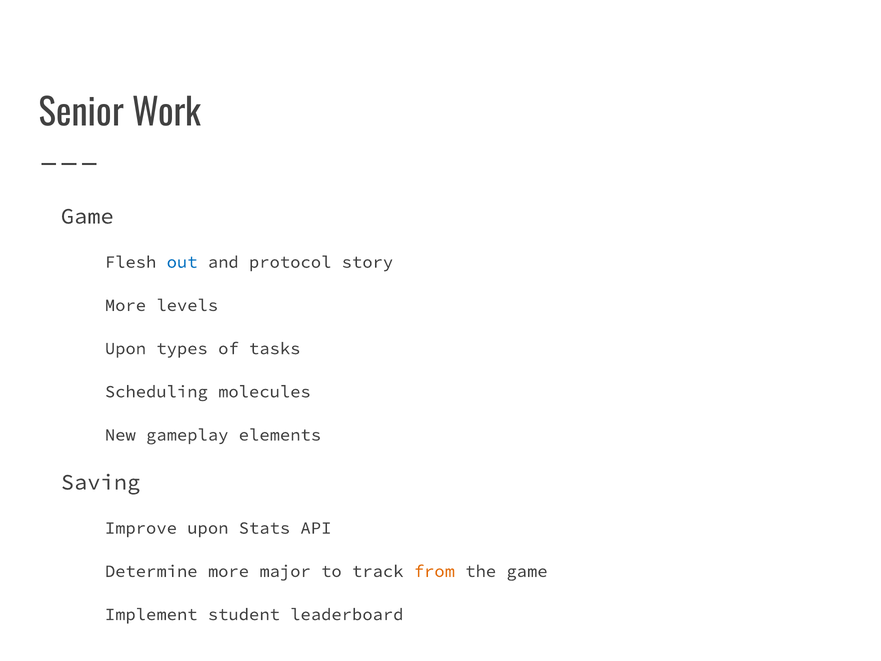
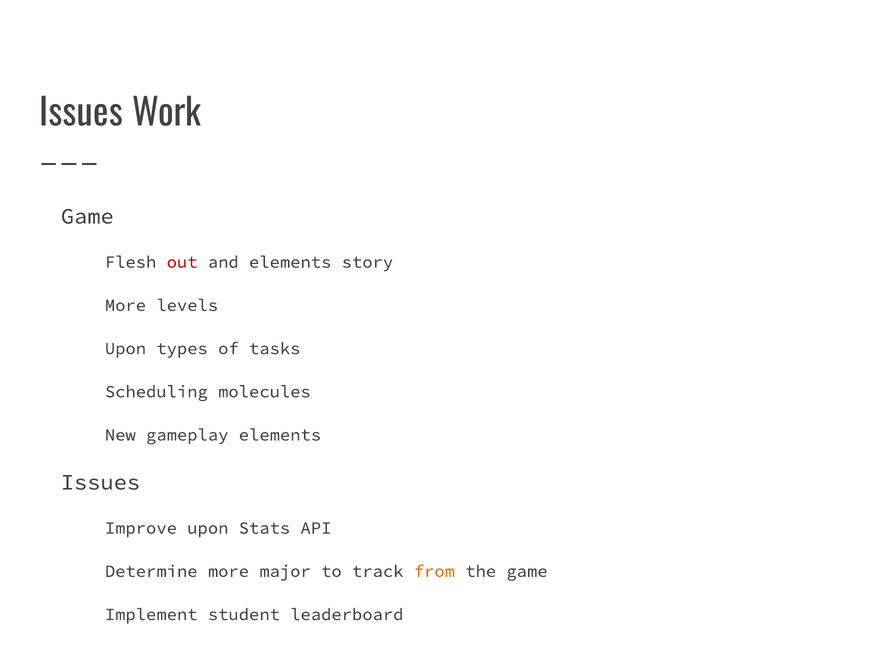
Senior at (81, 114): Senior -> Issues
out colour: blue -> red
and protocol: protocol -> elements
Saving at (101, 482): Saving -> Issues
